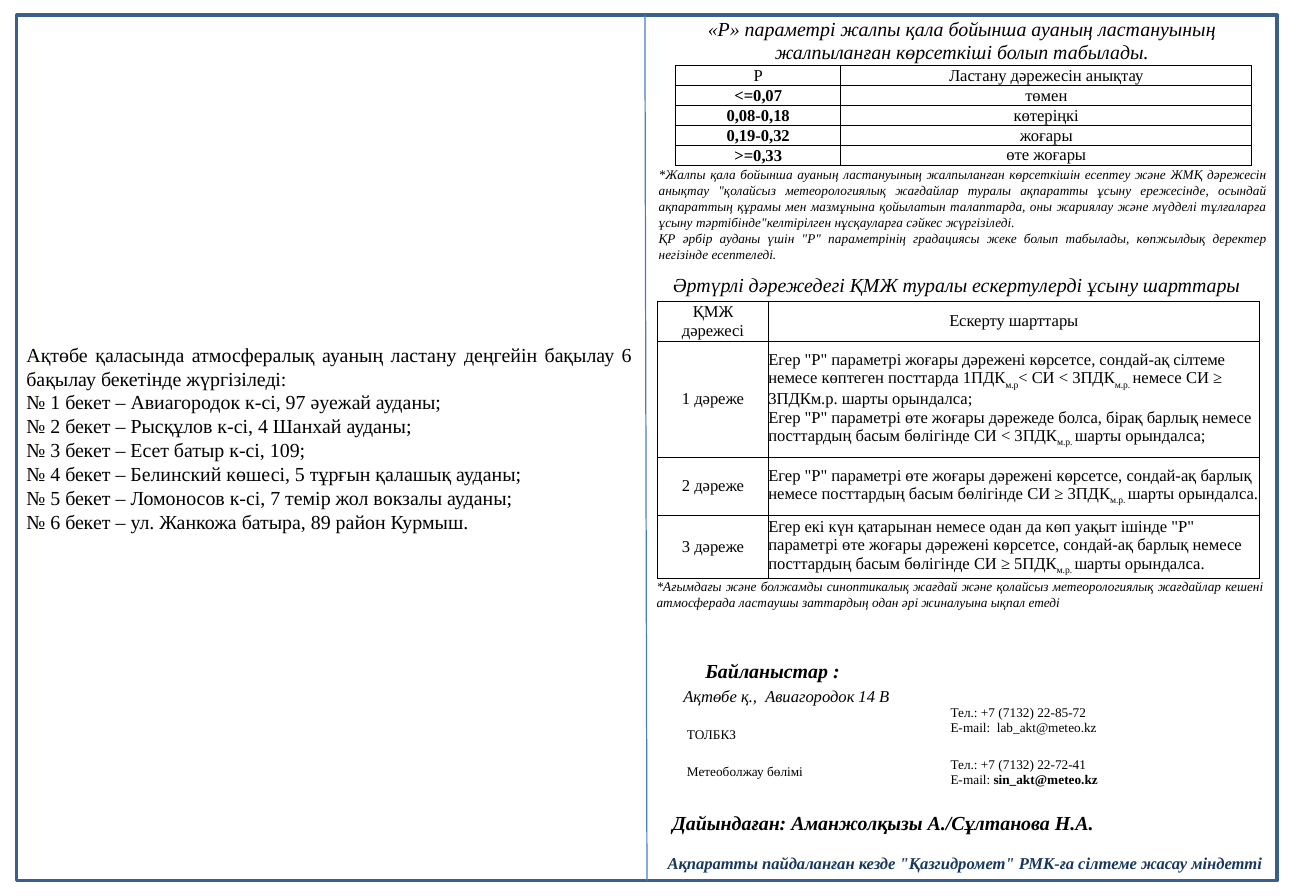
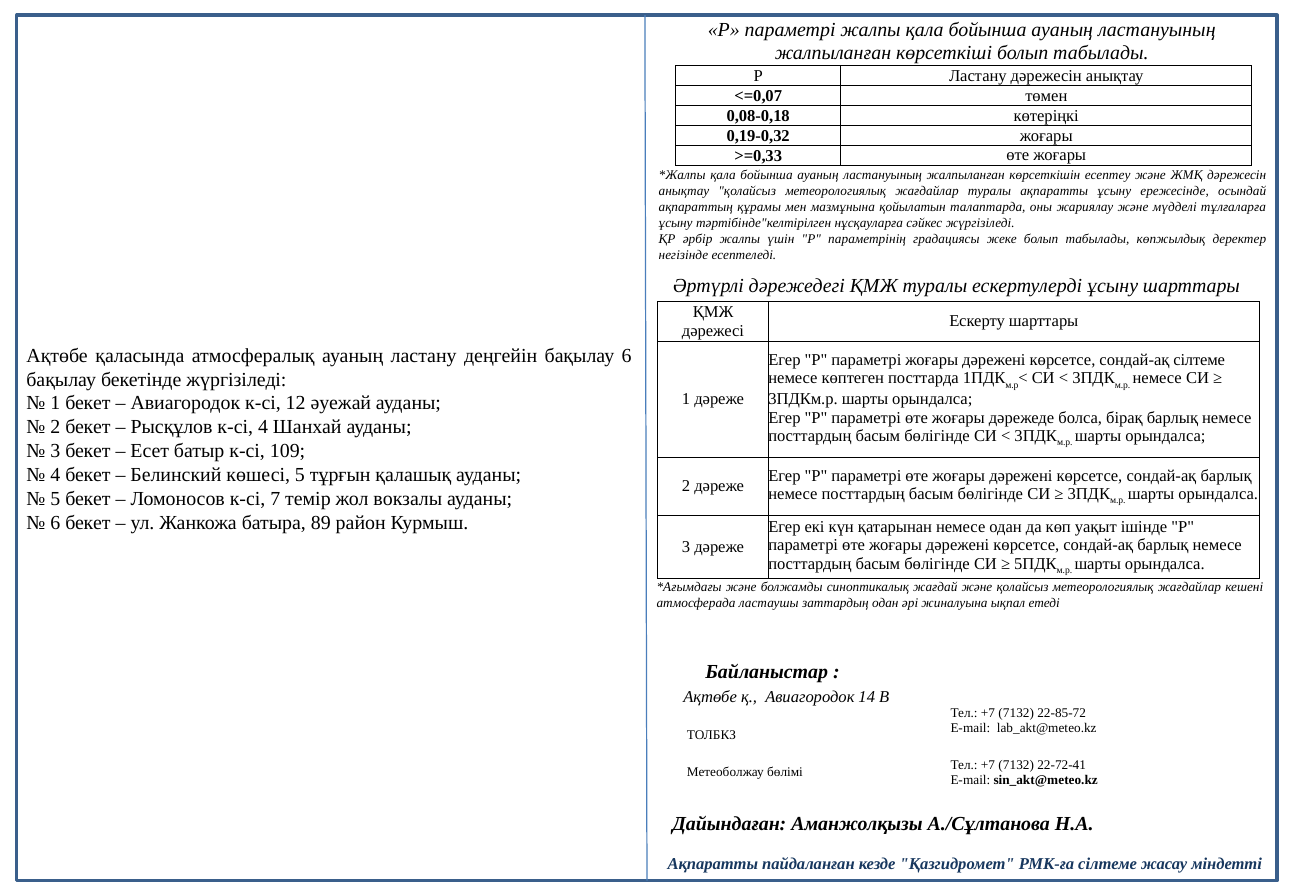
әрбір ауданы: ауданы -> жалпы
97: 97 -> 12
